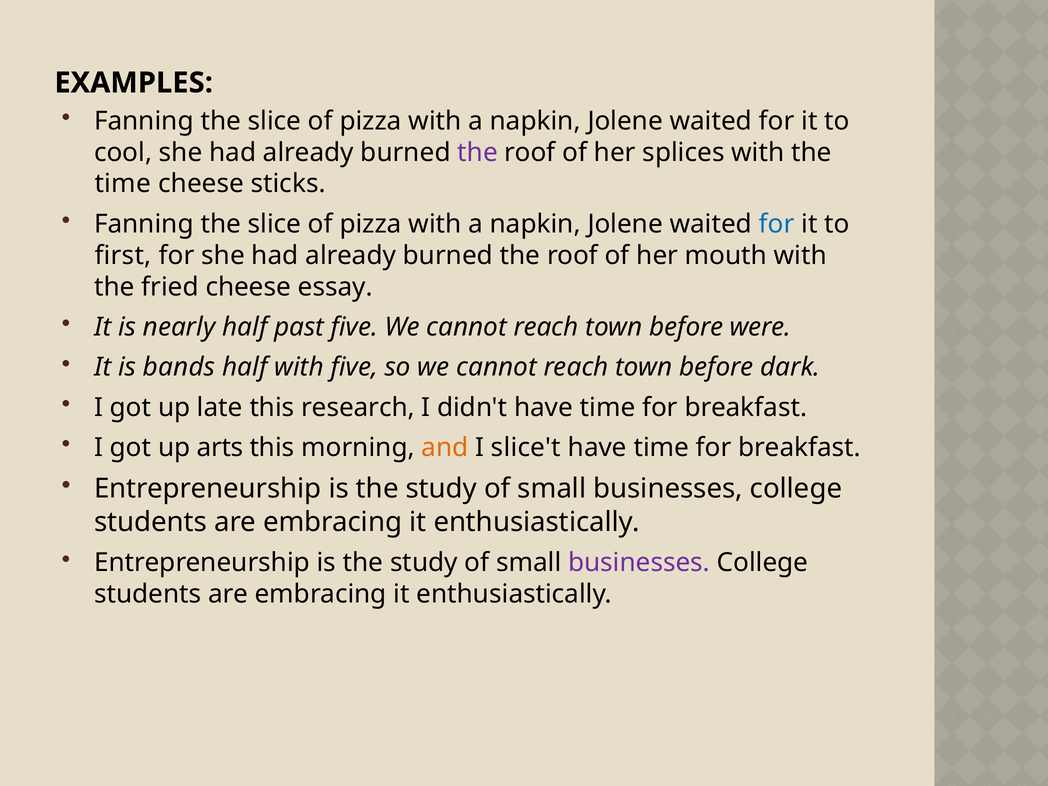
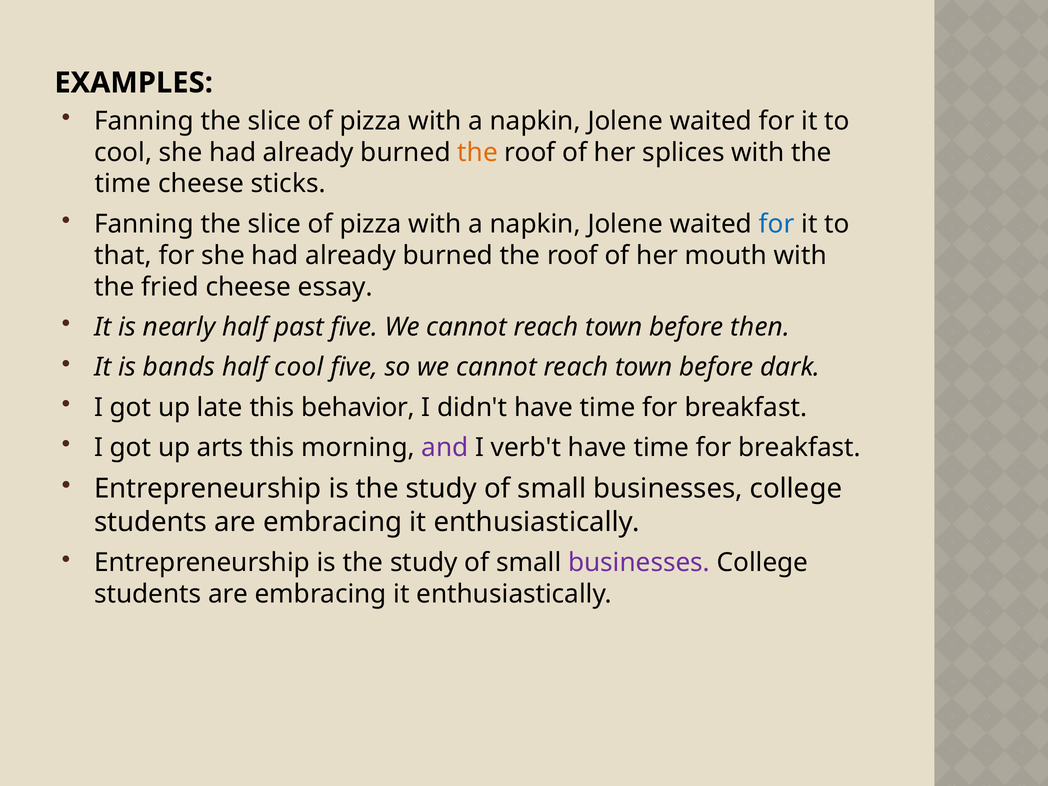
the at (478, 152) colour: purple -> orange
first: first -> that
were: were -> then
half with: with -> cool
research: research -> behavior
and colour: orange -> purple
slice't: slice't -> verb't
